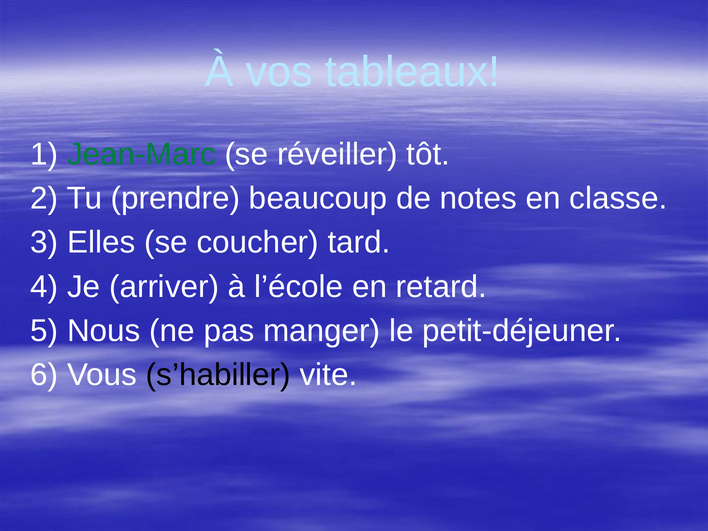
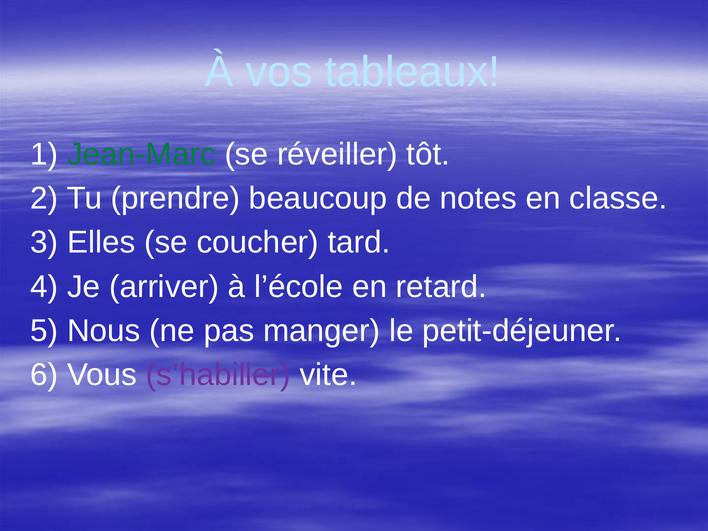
s’habiller colour: black -> purple
